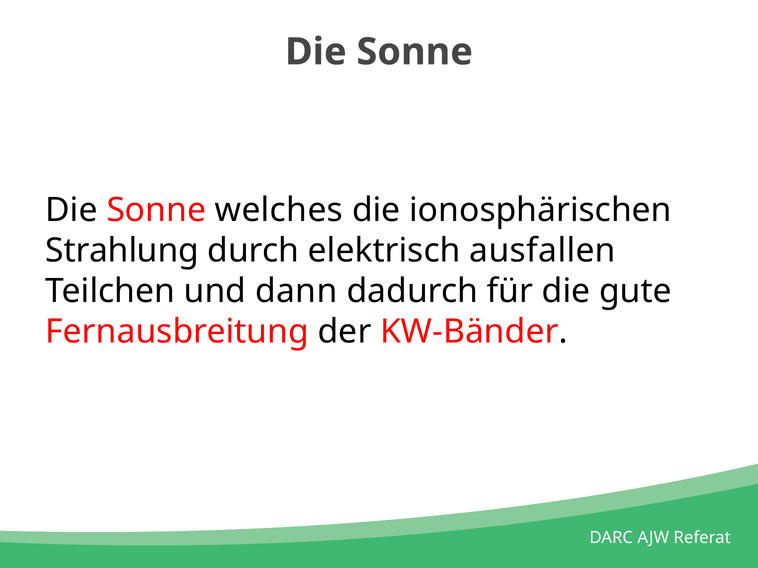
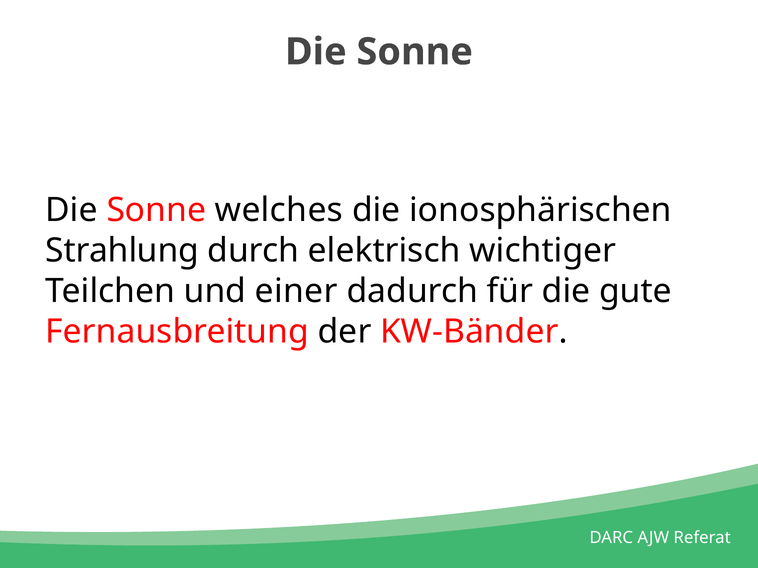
ausfallen: ausfallen -> wichtiger
dann: dann -> einer
